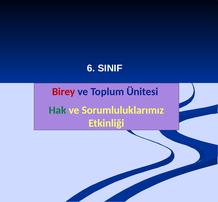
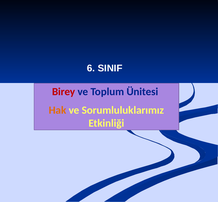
Hak colour: green -> orange
